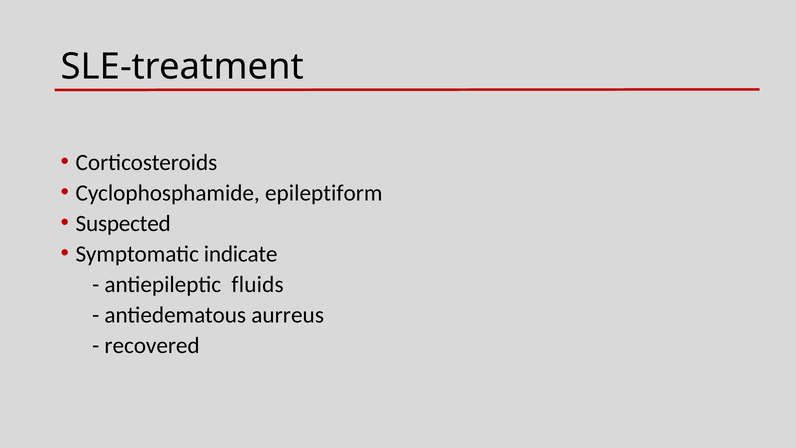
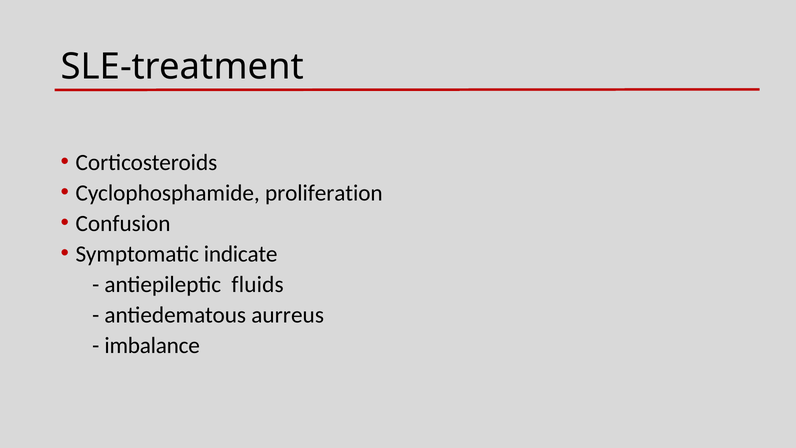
epileptiform: epileptiform -> proliferation
Suspected: Suspected -> Confusion
recovered: recovered -> imbalance
